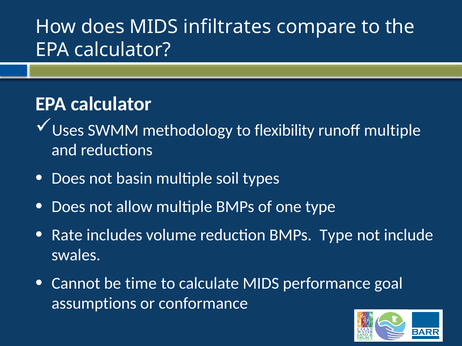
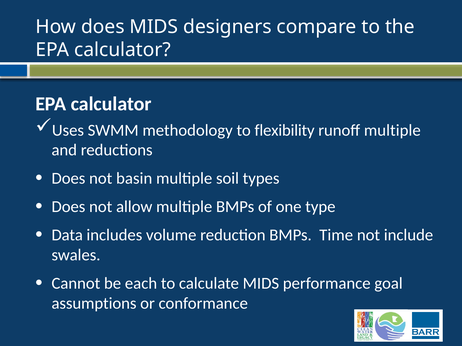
infiltrates: infiltrates -> designers
Rate: Rate -> Data
BMPs Type: Type -> Time
time: time -> each
